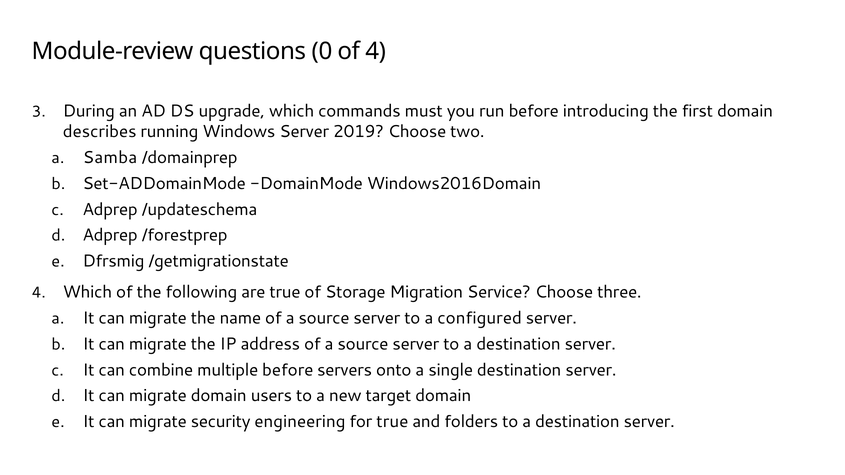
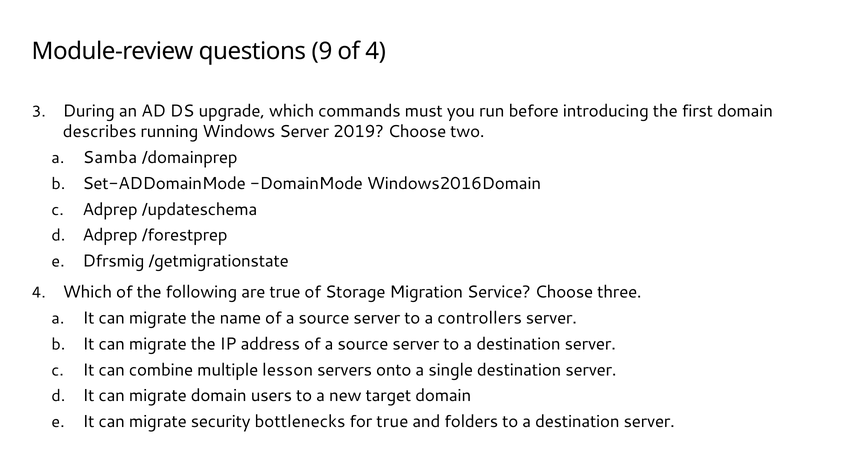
0: 0 -> 9
configured: configured -> controllers
multiple before: before -> lesson
engineering: engineering -> bottlenecks
